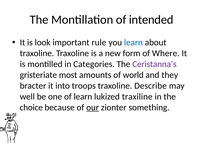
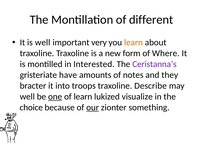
intended: intended -> different
is look: look -> well
rule: rule -> very
learn at (133, 43) colour: blue -> orange
Categories: Categories -> Interested
most: most -> have
world: world -> notes
one underline: none -> present
traxiline: traxiline -> visualize
